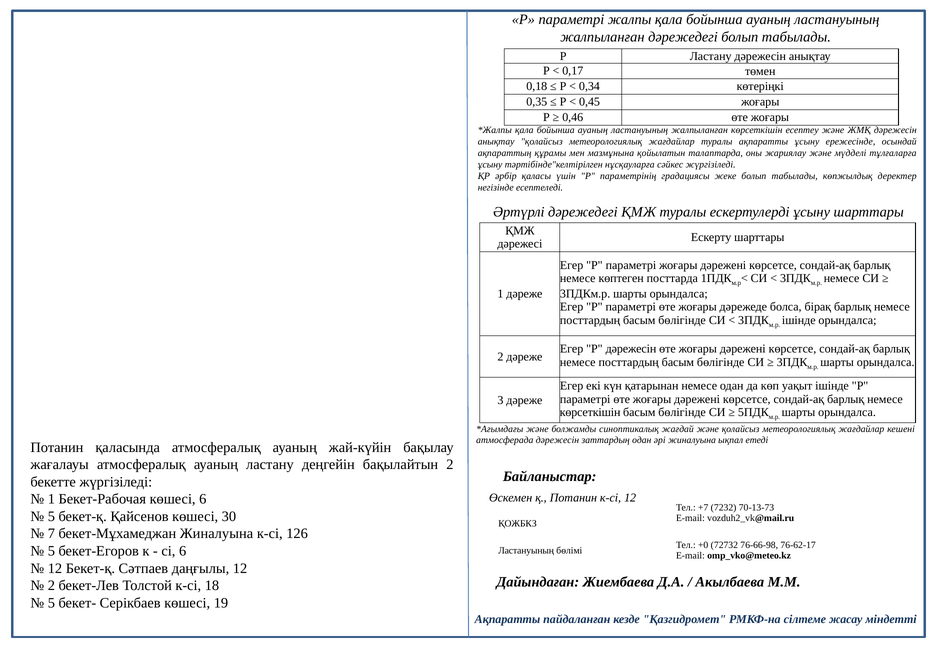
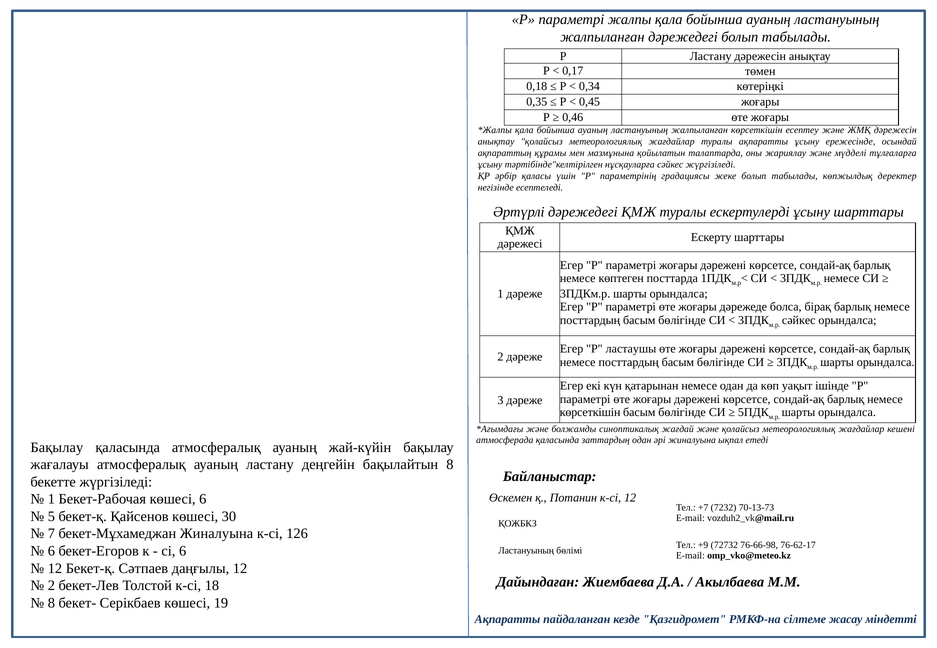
ішінде at (799, 320): ішінде -> сәйкес
Р дәрежесін: дәрежесін -> ластаушы
атмосферада дәрежесін: дәрежесін -> қаласында
Потанин at (57, 448): Потанин -> Бақылау
бақылайтын 2: 2 -> 8
+0: +0 -> +9
5 at (51, 552): 5 -> 6
5 at (51, 603): 5 -> 8
